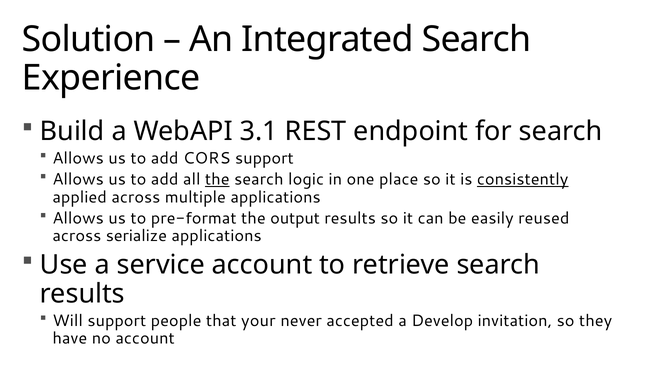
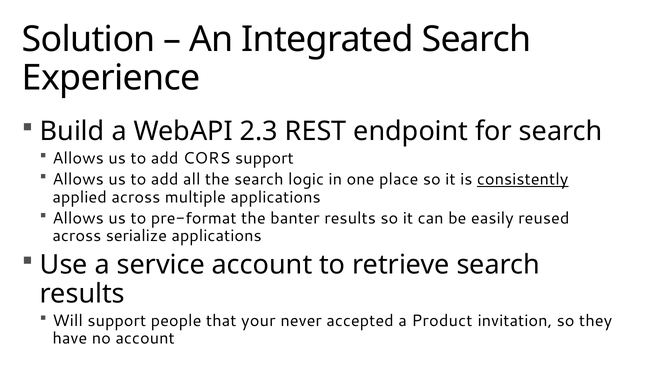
3.1: 3.1 -> 2.3
the at (217, 179) underline: present -> none
output: output -> banter
Develop: Develop -> Product
